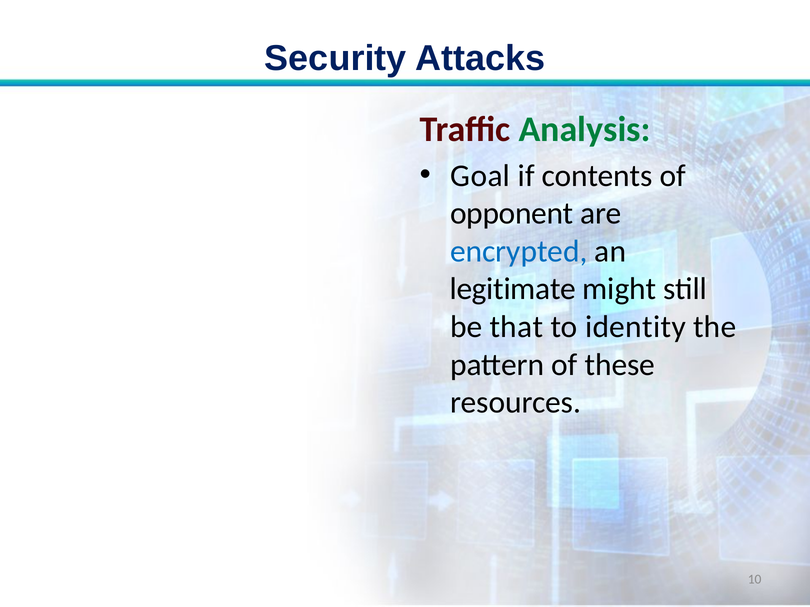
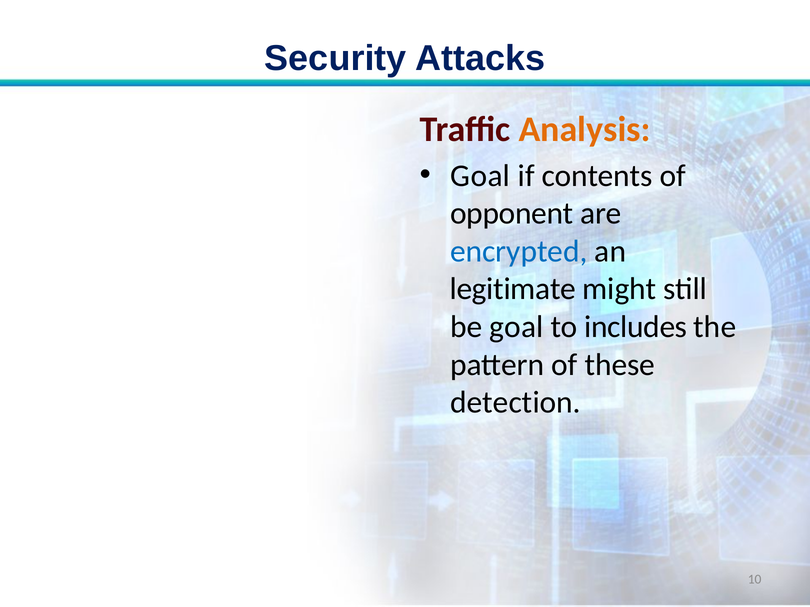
Analysis colour: green -> orange
be that: that -> goal
identity: identity -> includes
resources: resources -> detection
